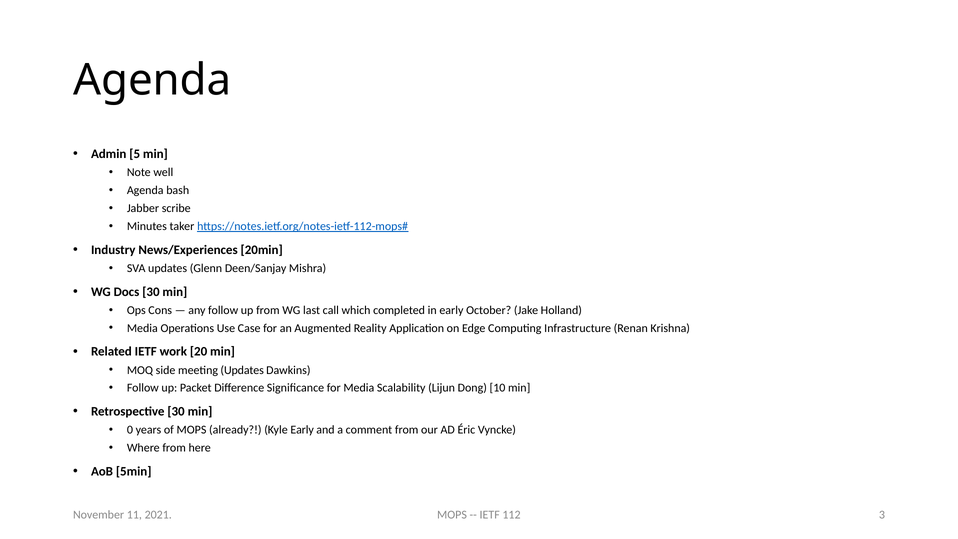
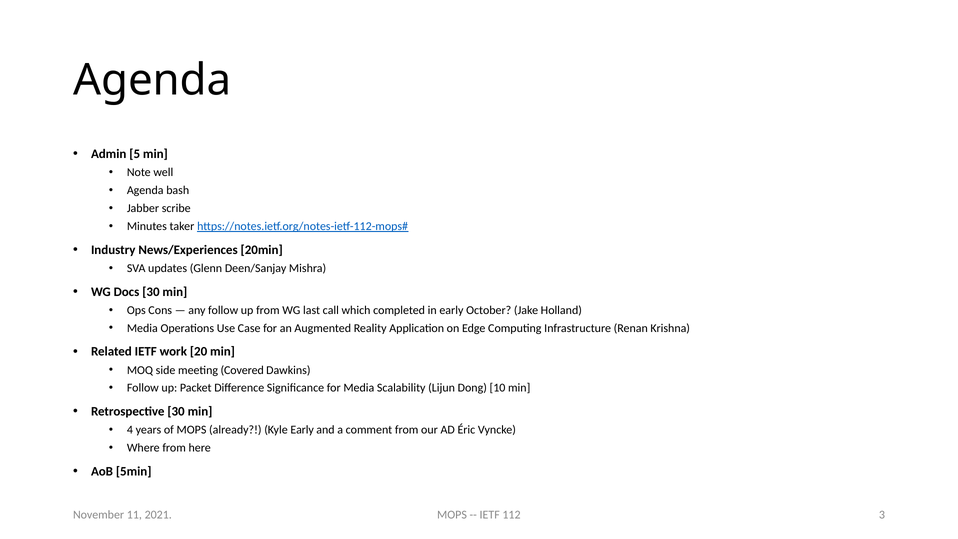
meeting Updates: Updates -> Covered
0: 0 -> 4
